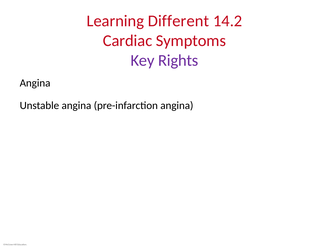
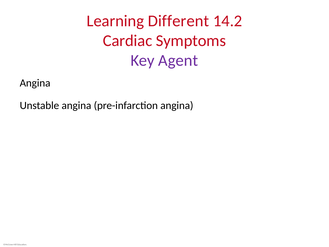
Rights: Rights -> Agent
